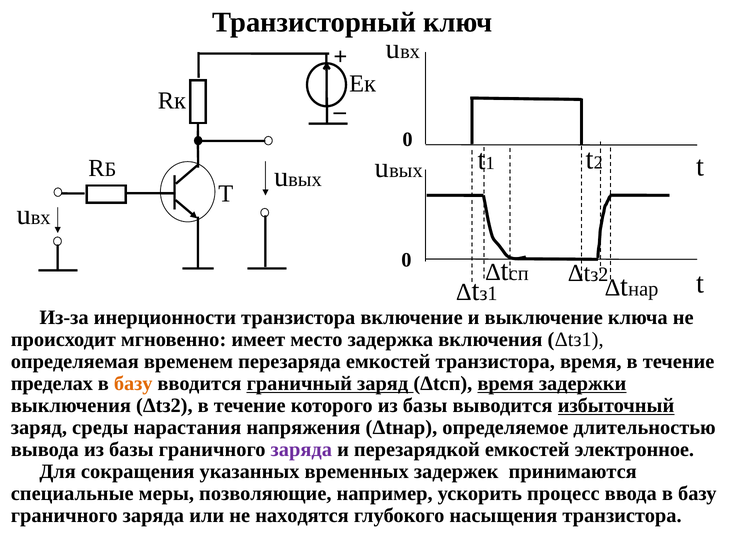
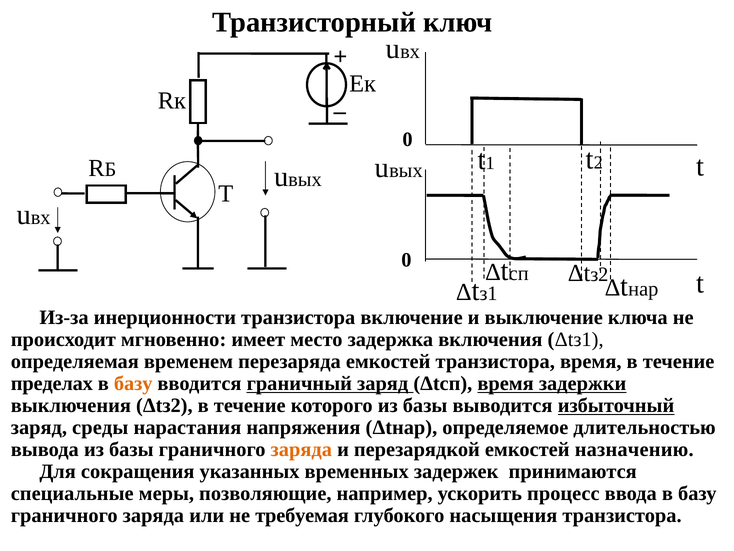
заряда at (301, 449) colour: purple -> orange
электронное: электронное -> назначению
находятся: находятся -> требуемая
